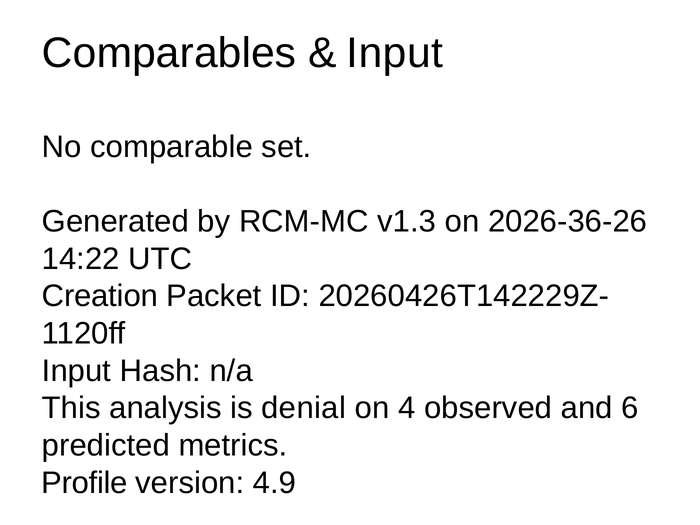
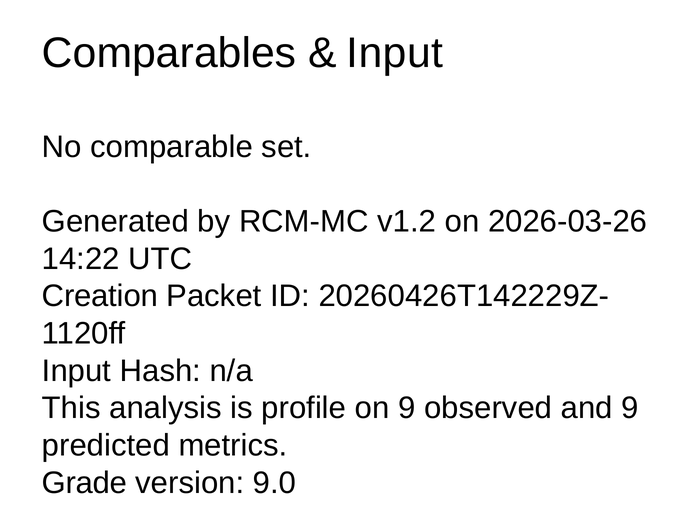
v1.3: v1.3 -> v1.2
2026-36-26: 2026-36-26 -> 2026-03-26
denial: denial -> profile
on 4: 4 -> 9
and 6: 6 -> 9
Profile: Profile -> Grade
4.9: 4.9 -> 9.0
